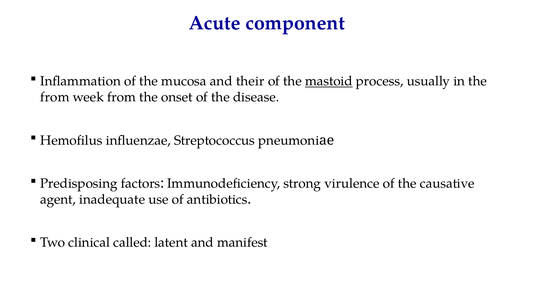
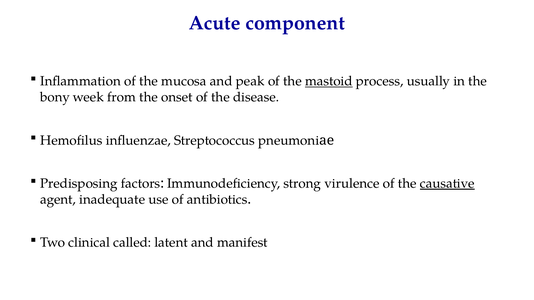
their: their -> peak
from at (55, 97): from -> bony
causative underline: none -> present
